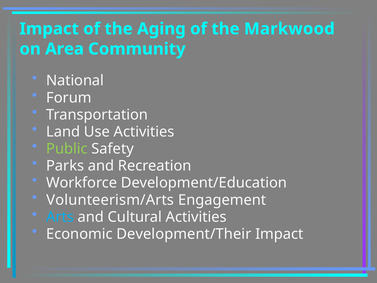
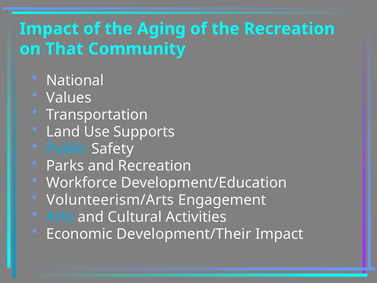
the Markwood: Markwood -> Recreation
Area: Area -> That
Forum: Forum -> Values
Use Activities: Activities -> Supports
Public colour: light green -> light blue
